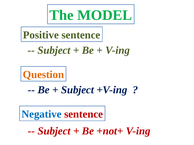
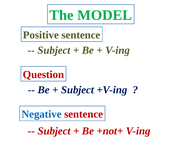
Question colour: orange -> red
